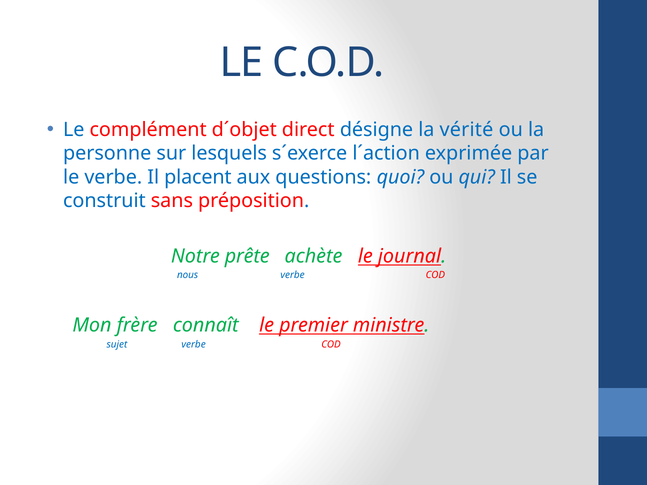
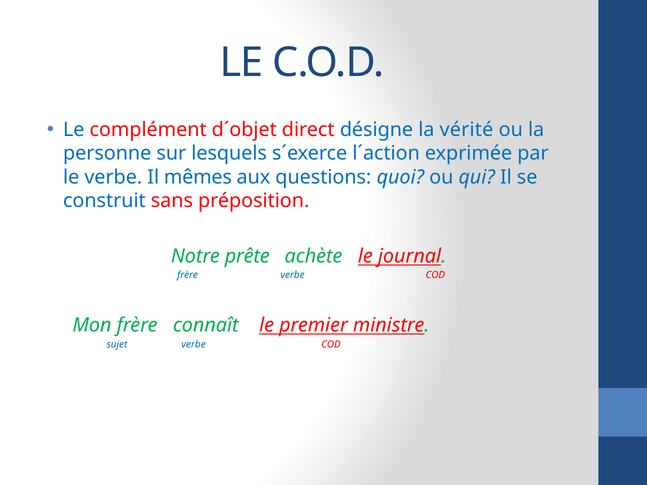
placent: placent -> mêmes
nous at (188, 275): nous -> frère
